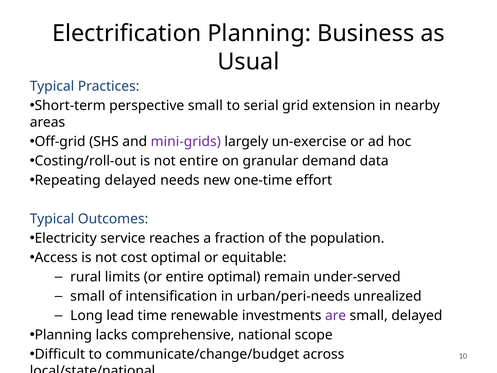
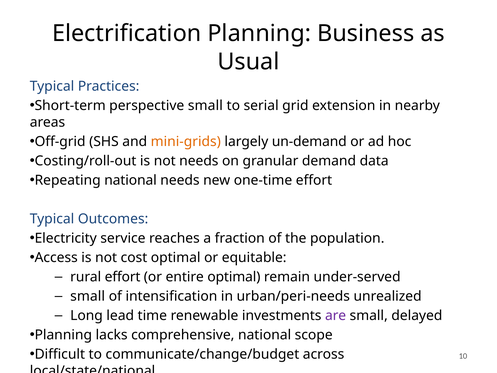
mini-grids colour: purple -> orange
un-exercise: un-exercise -> un-demand
not entire: entire -> needs
Repeating delayed: delayed -> national
rural limits: limits -> effort
